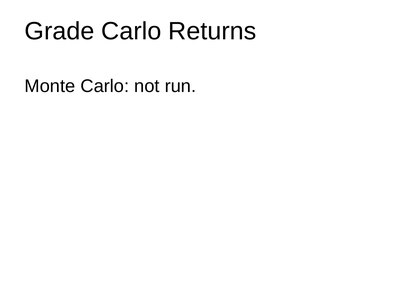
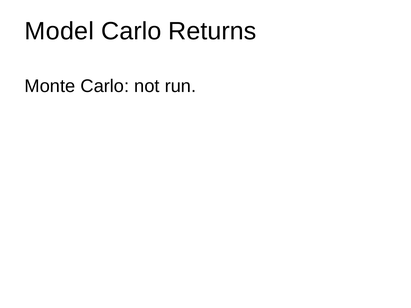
Grade: Grade -> Model
